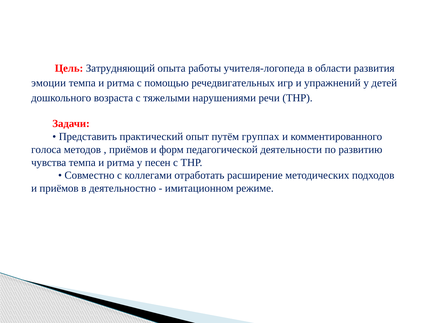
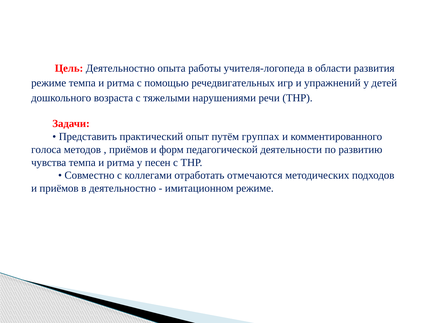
Цель Затрудняющий: Затрудняющий -> Деятельностно
эмоции at (49, 83): эмоции -> режиме
расширение: расширение -> отмечаются
